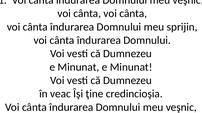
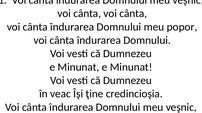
sprijin: sprijin -> popor
